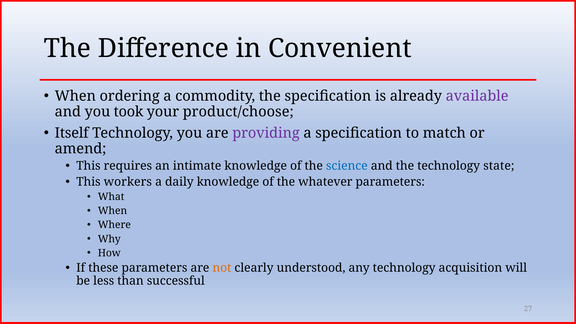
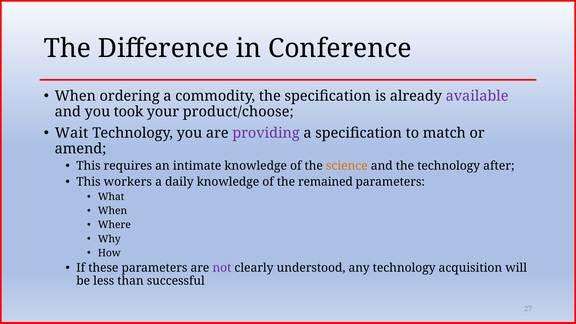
Convenient: Convenient -> Conference
Itself: Itself -> Wait
science colour: blue -> orange
state: state -> after
whatever: whatever -> remained
not colour: orange -> purple
